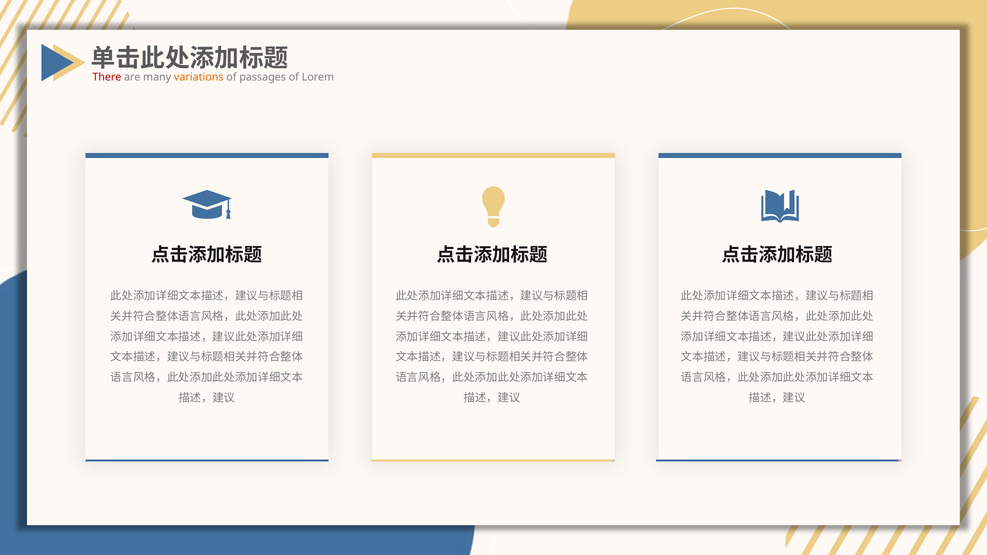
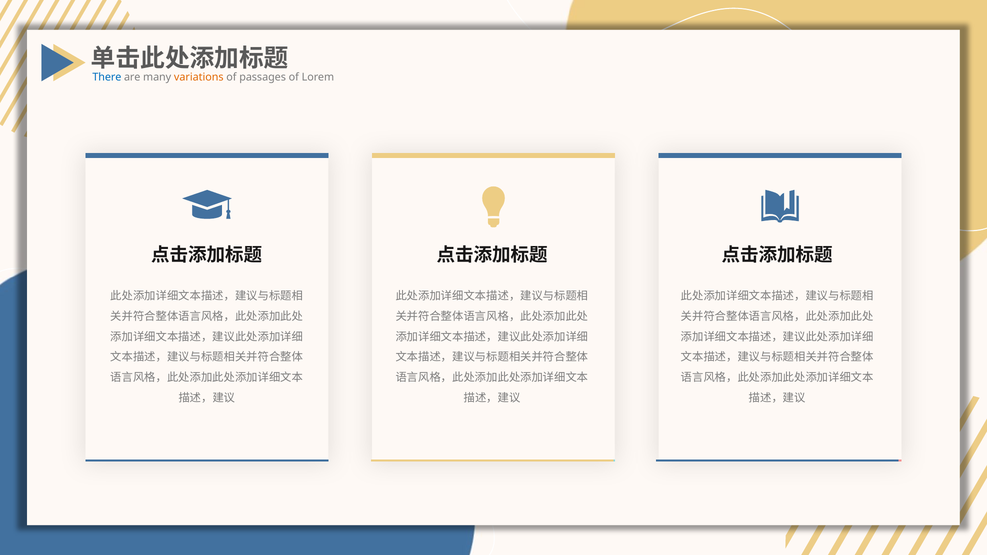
There colour: red -> blue
